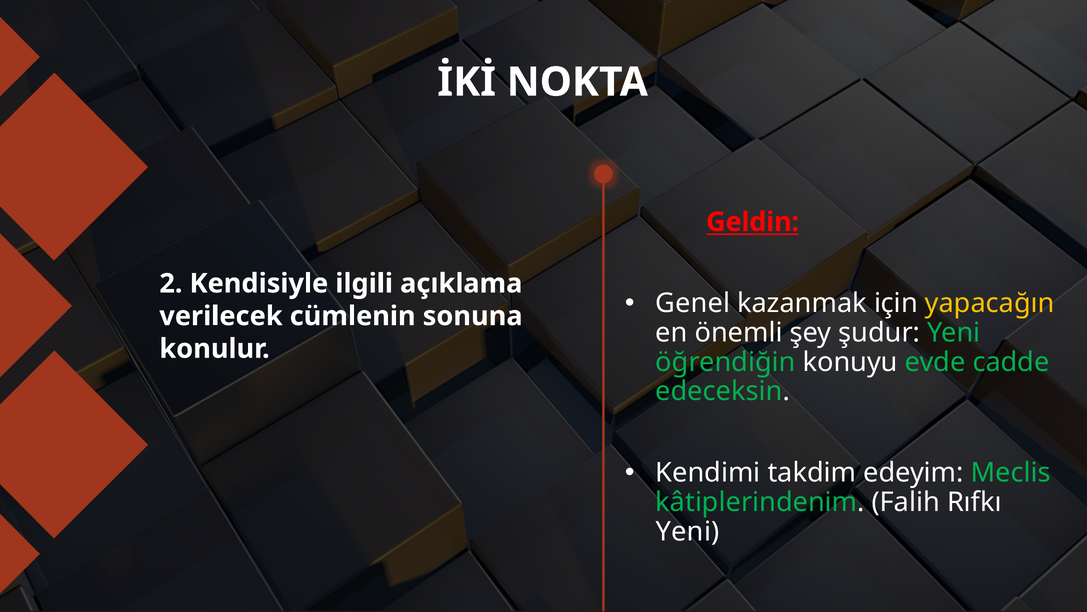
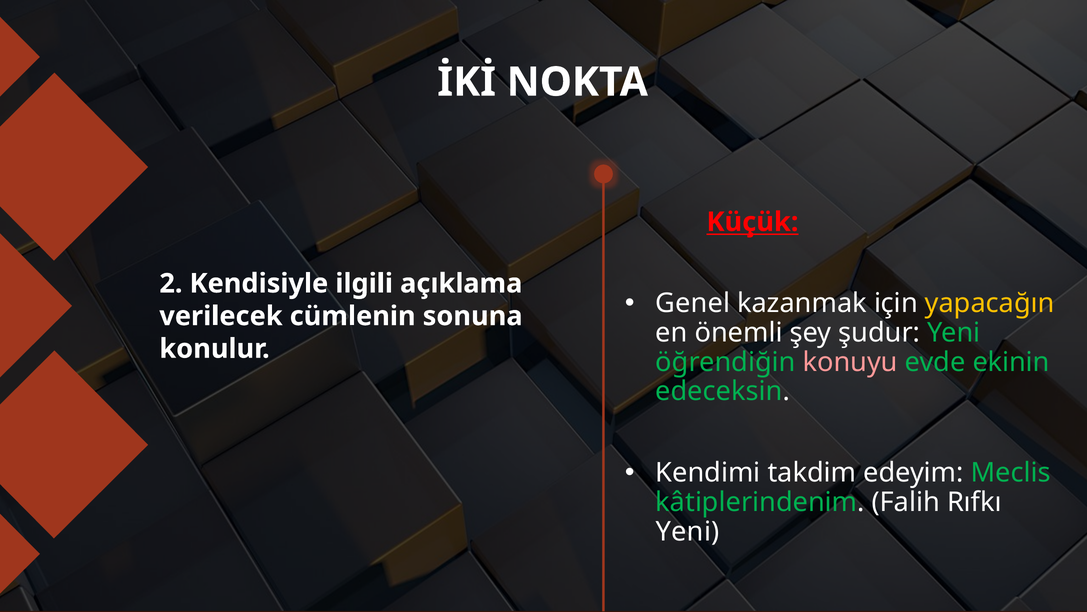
Geldin: Geldin -> Küçük
konuyu colour: white -> pink
cadde: cadde -> ekinin
